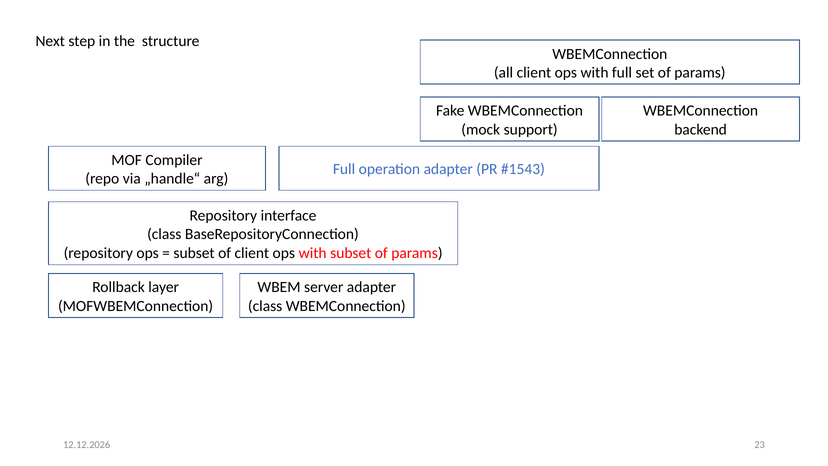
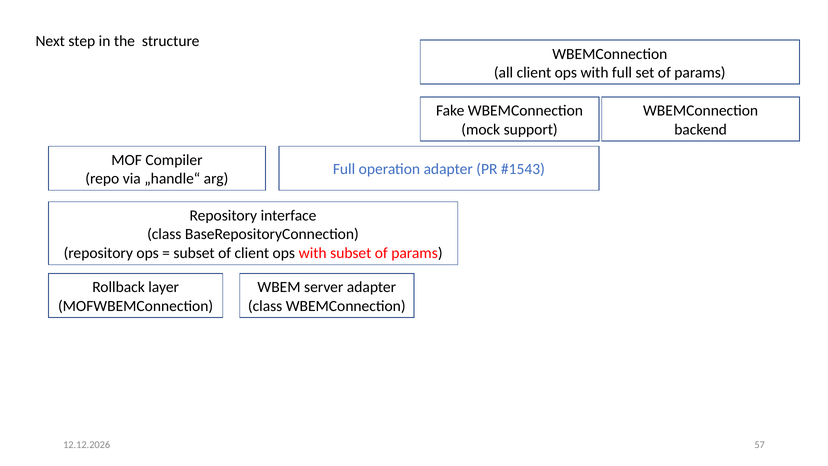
23: 23 -> 57
